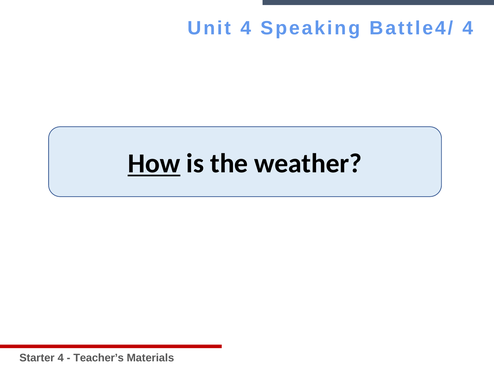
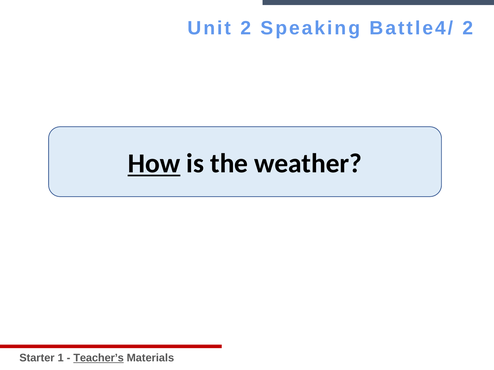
Unit 4: 4 -> 2
Battle4/ 4: 4 -> 2
Starter 4: 4 -> 1
Teacher’s underline: none -> present
